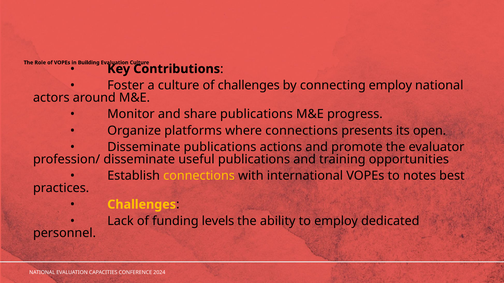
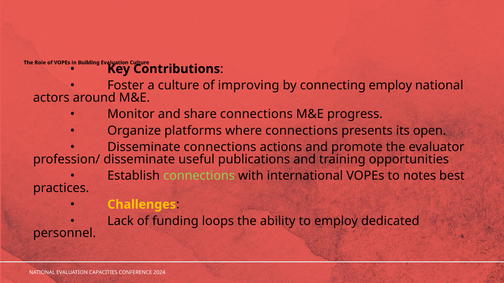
of challenges: challenges -> improving
share publications: publications -> connections
Disseminate publications: publications -> connections
connections at (199, 176) colour: yellow -> light green
levels: levels -> loops
